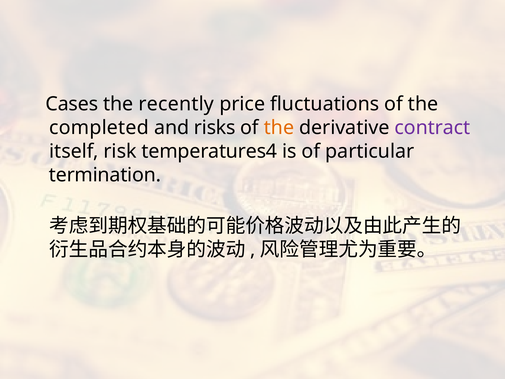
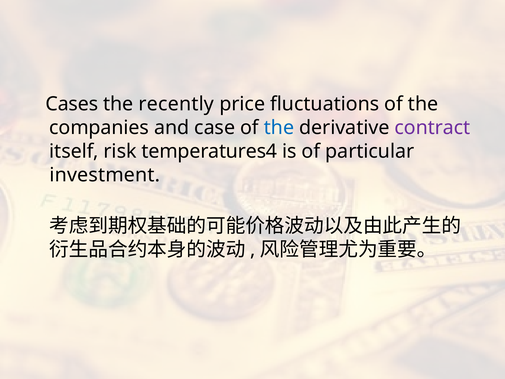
completed: completed -> companies
risks: risks -> case
the at (279, 128) colour: orange -> blue
termination: termination -> investment
